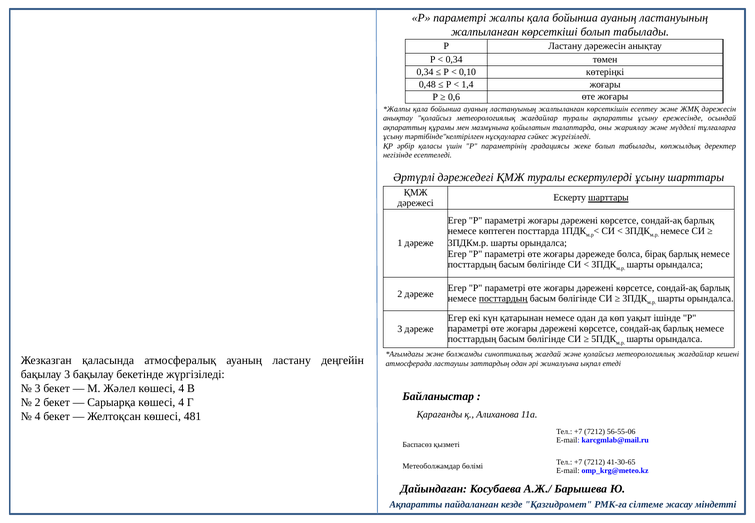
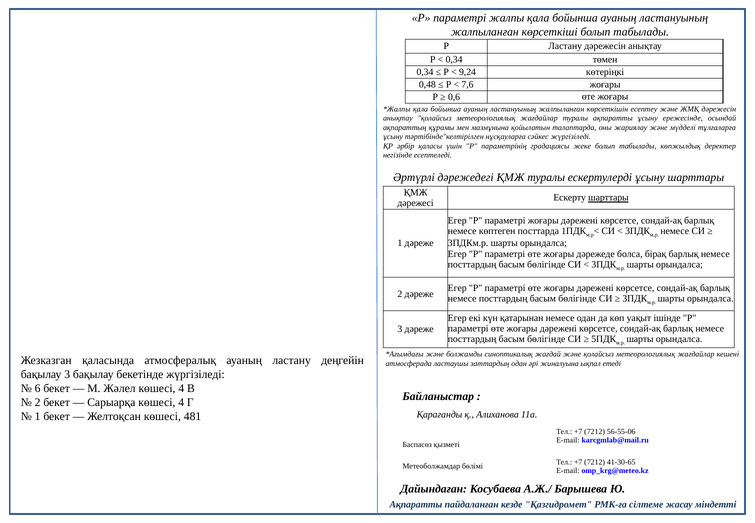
0,10: 0,10 -> 9,24
1,4: 1,4 -> 7,6
посттардың at (503, 298) underline: present -> none
3 at (38, 388): 3 -> 6
4 at (38, 416): 4 -> 1
